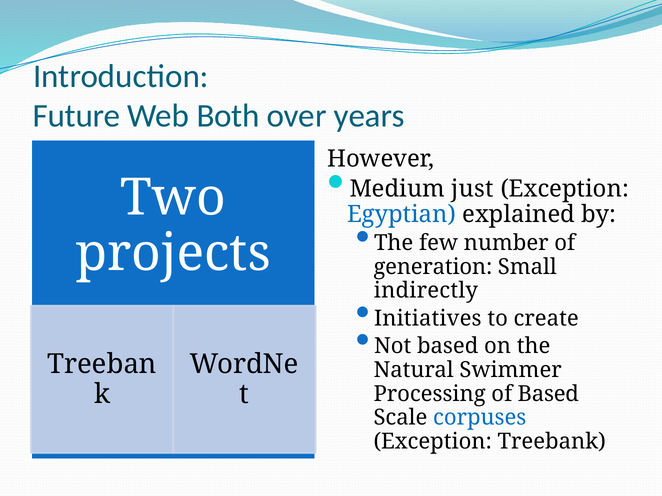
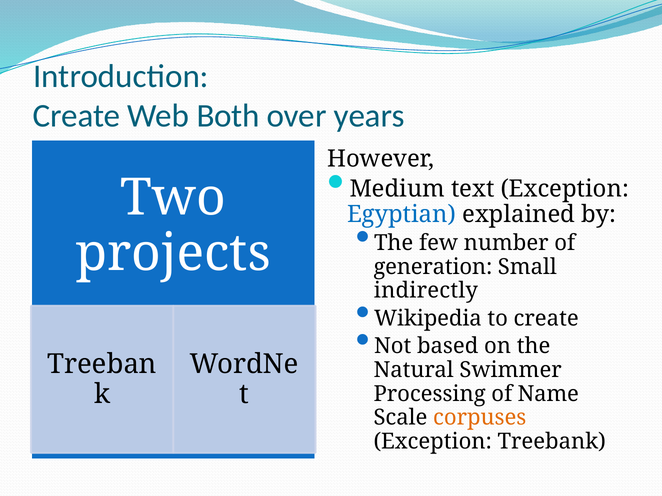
Future at (77, 116): Future -> Create
just: just -> text
Initiatives: Initiatives -> Wikipedia
of Based: Based -> Name
corpuses colour: blue -> orange
